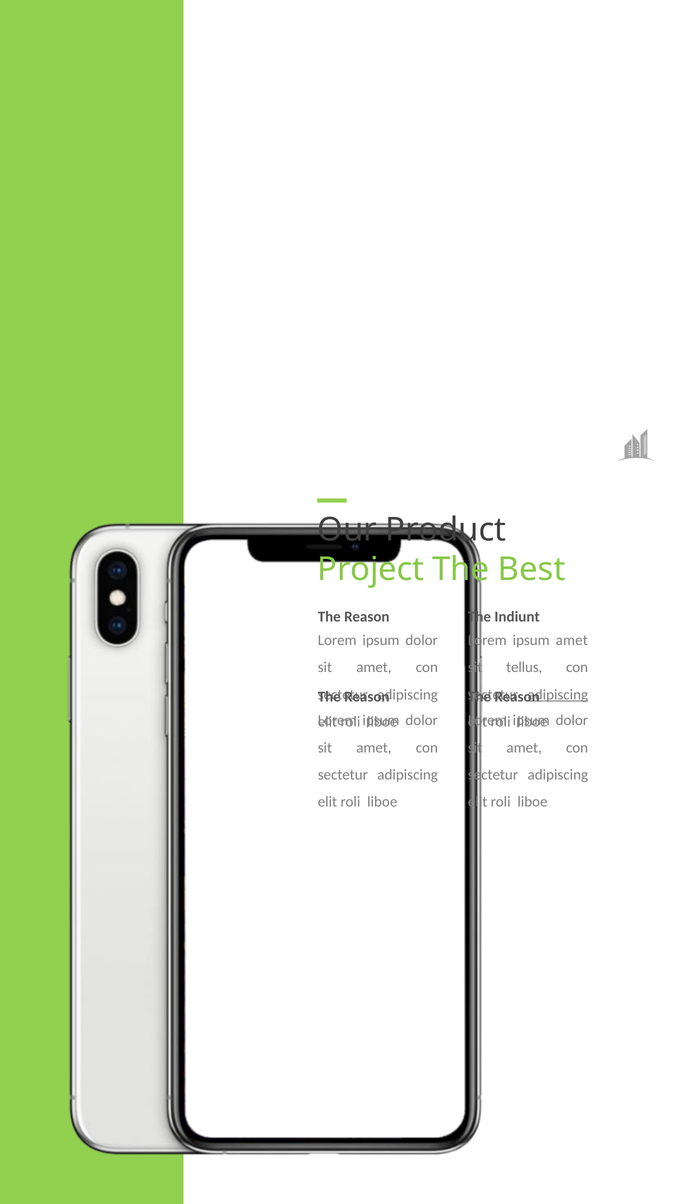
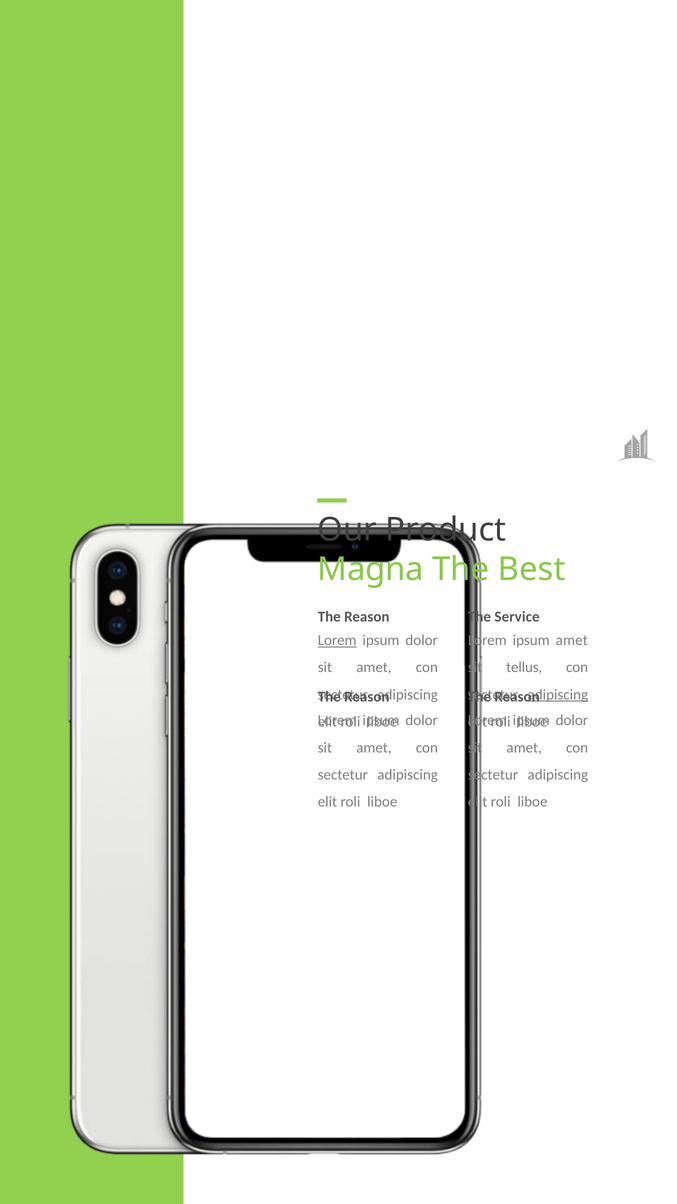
Project: Project -> Magna
Indiunt: Indiunt -> Service
Lorem at (337, 640) underline: none -> present
